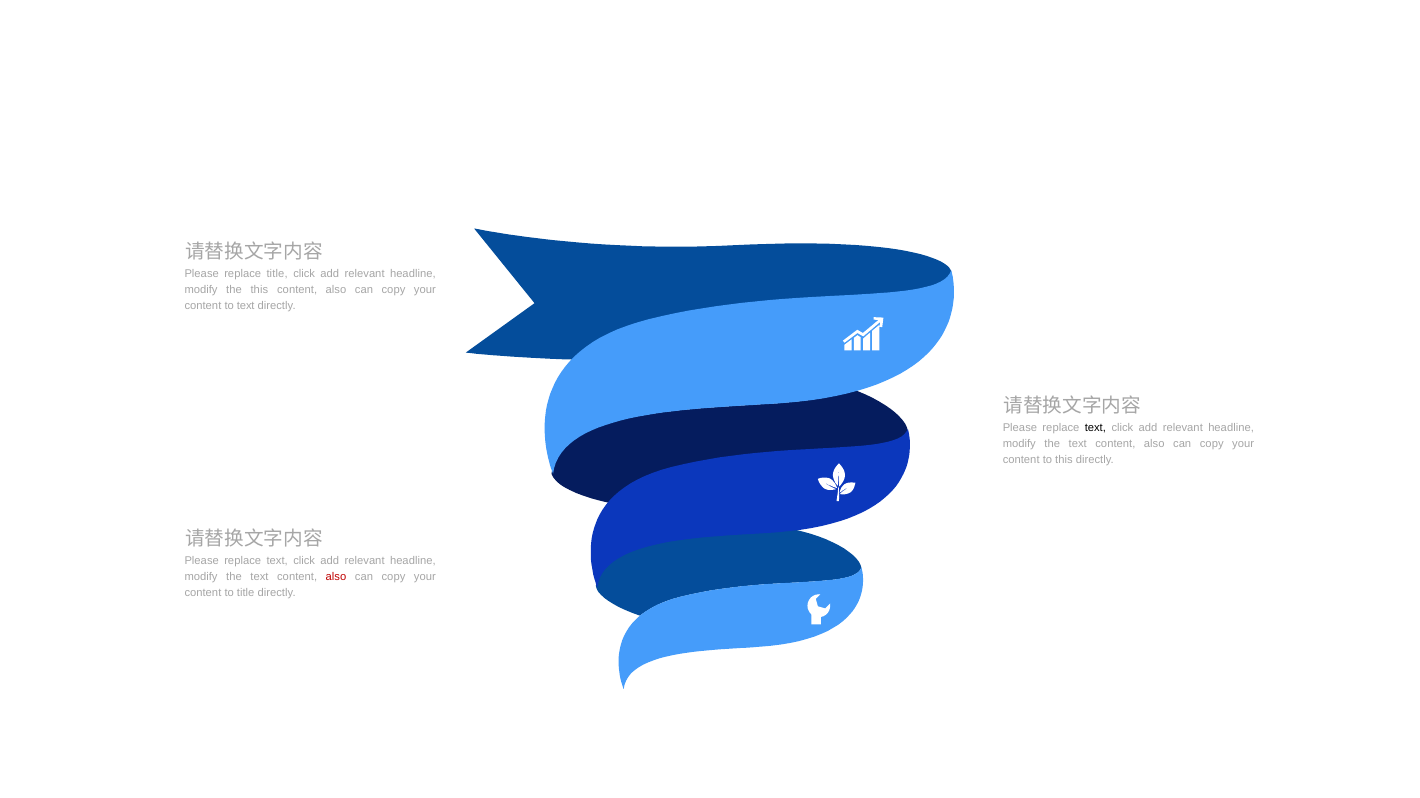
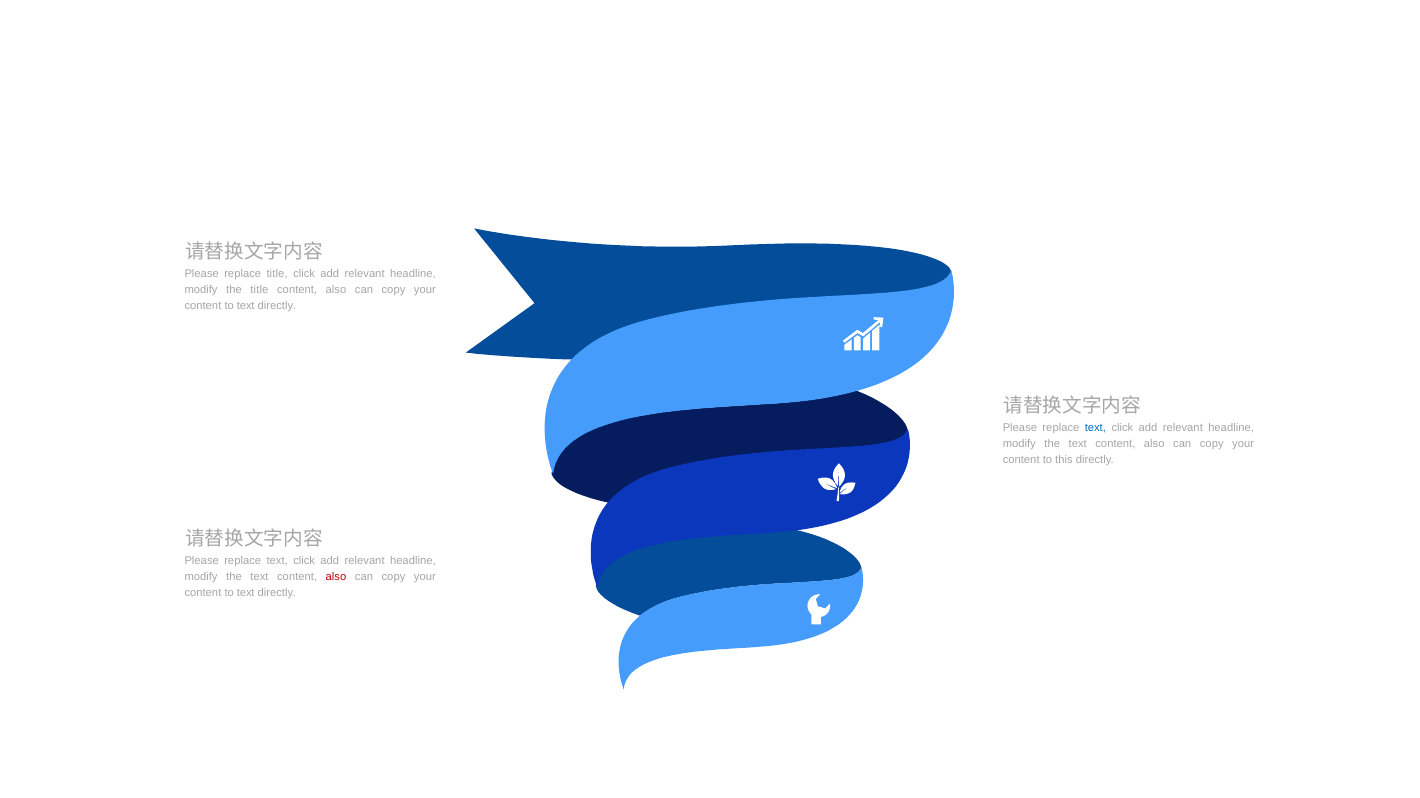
the this: this -> title
text at (1095, 428) colour: black -> blue
title at (246, 594): title -> text
